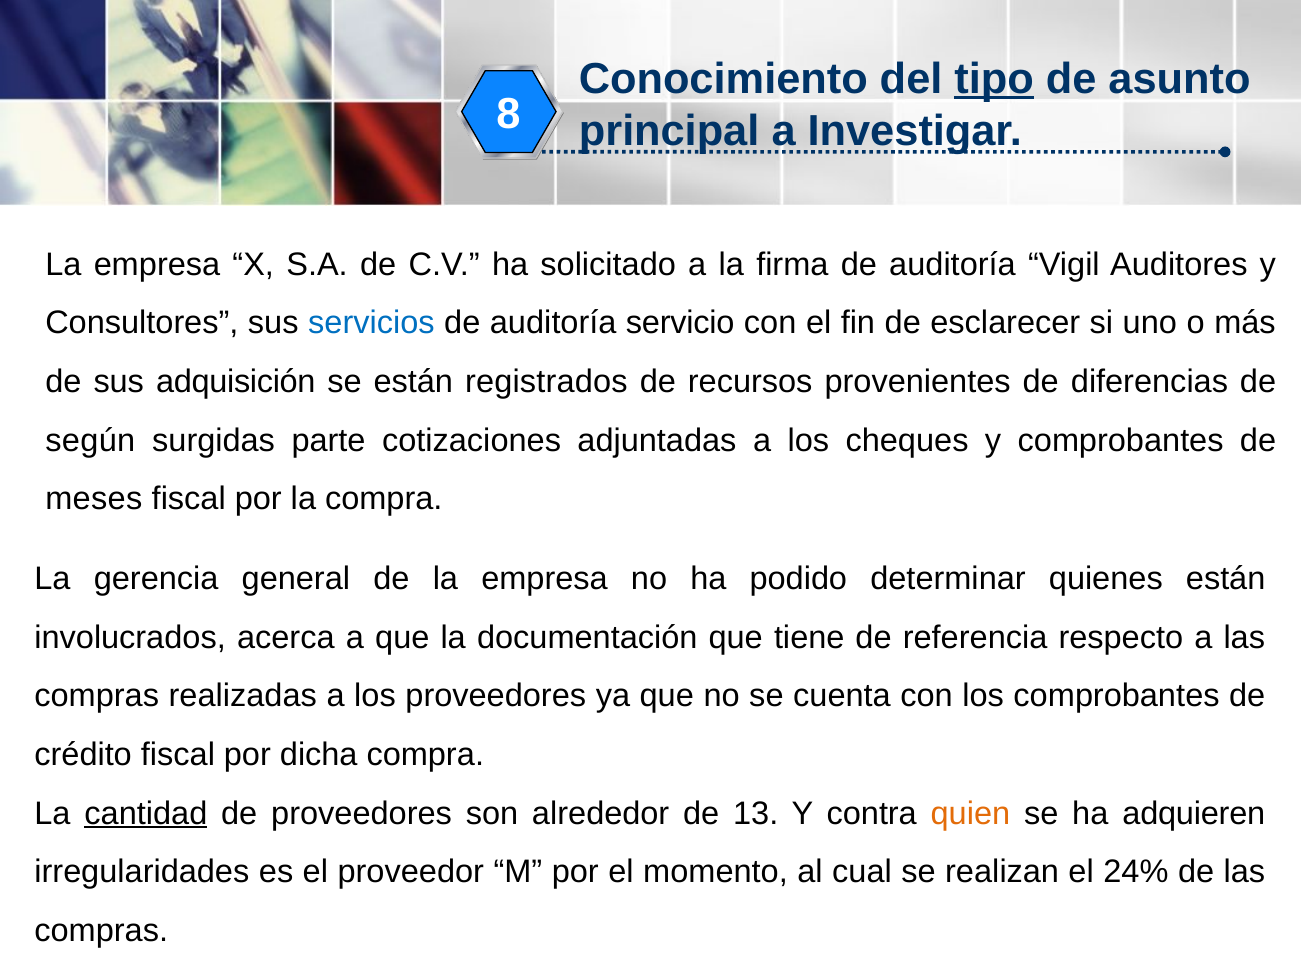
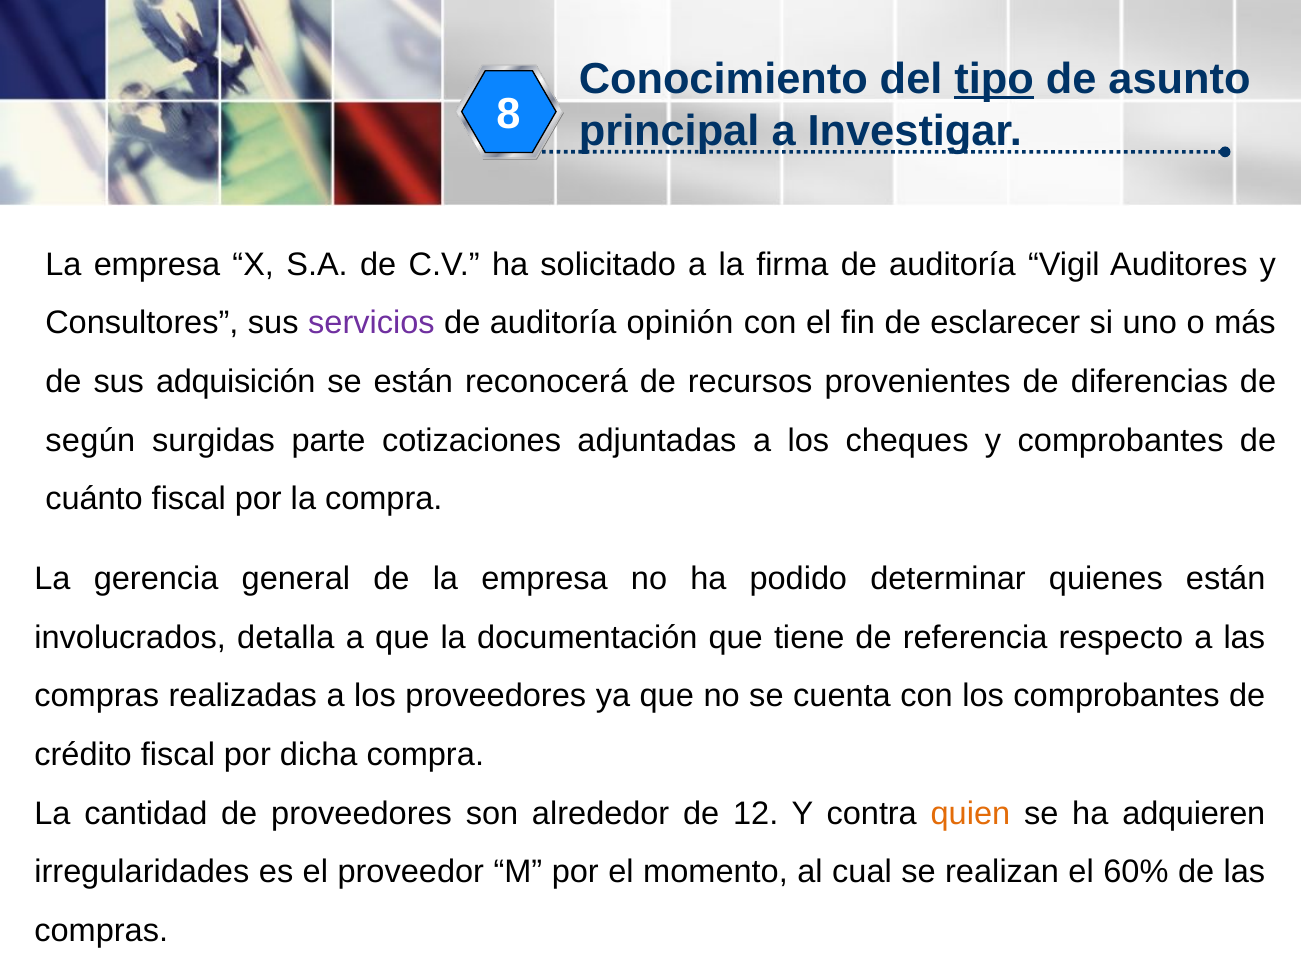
servicios colour: blue -> purple
servicio: servicio -> opinión
registrados: registrados -> reconocerá
meses: meses -> cuánto
acerca: acerca -> detalla
cantidad underline: present -> none
13: 13 -> 12
24%: 24% -> 60%
